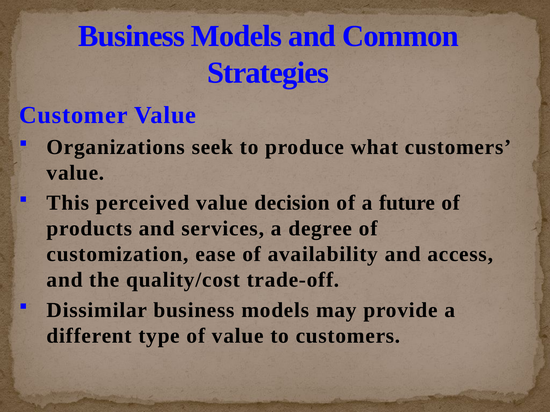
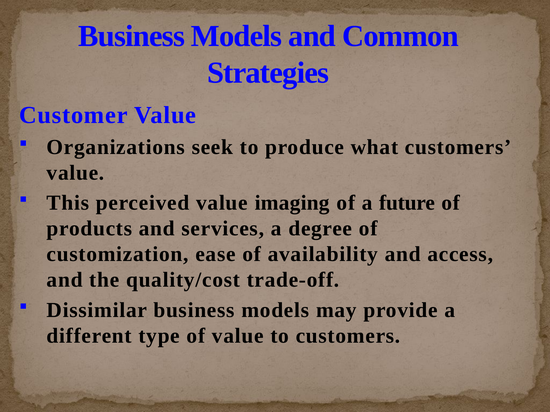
decision: decision -> imaging
